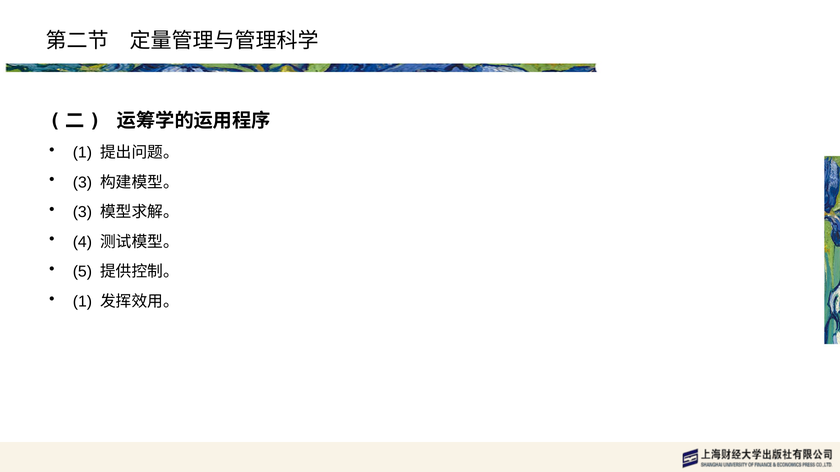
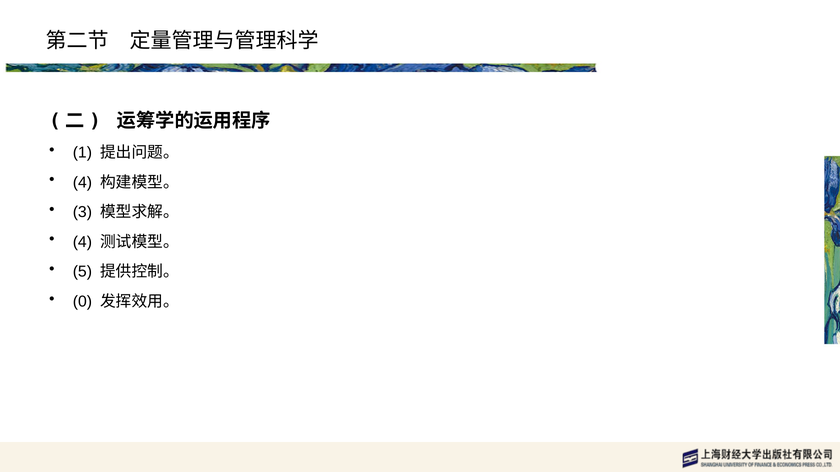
3 at (82, 183): 3 -> 4
1 at (82, 302): 1 -> 0
